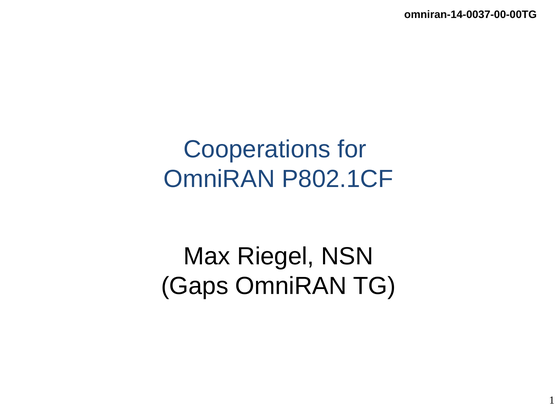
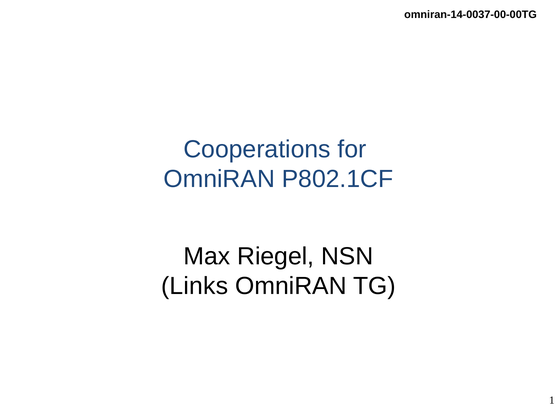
Gaps: Gaps -> Links
